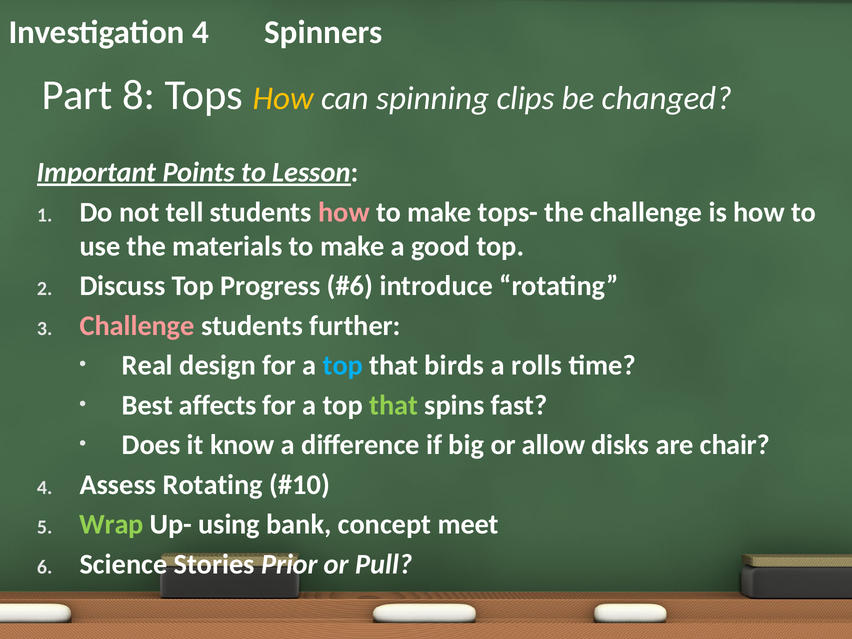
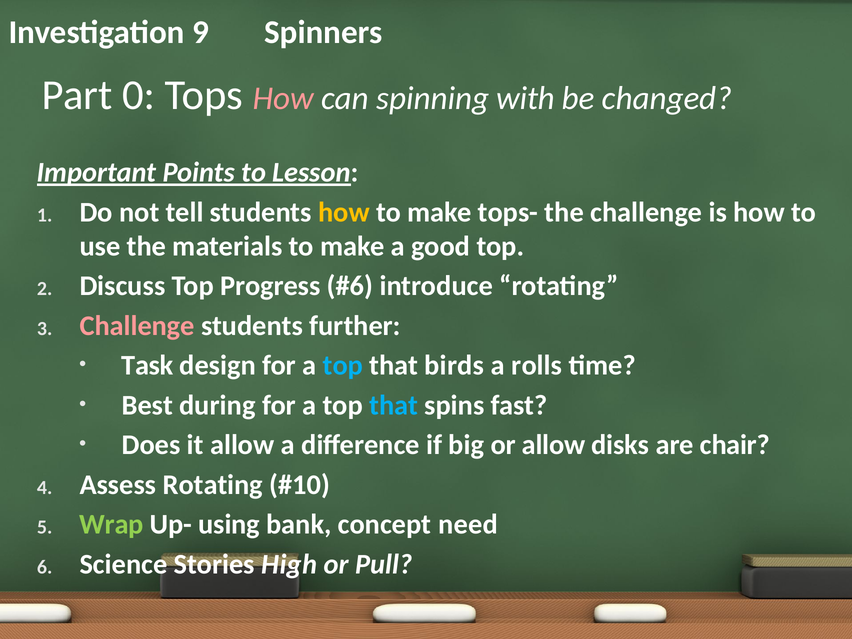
Investigation 4: 4 -> 9
8: 8 -> 0
How at (283, 98) colour: yellow -> pink
clips: clips -> with
how at (344, 212) colour: pink -> yellow
Real: Real -> Task
affects: affects -> during
that at (394, 405) colour: light green -> light blue
it know: know -> allow
meet: meet -> need
Prior: Prior -> High
